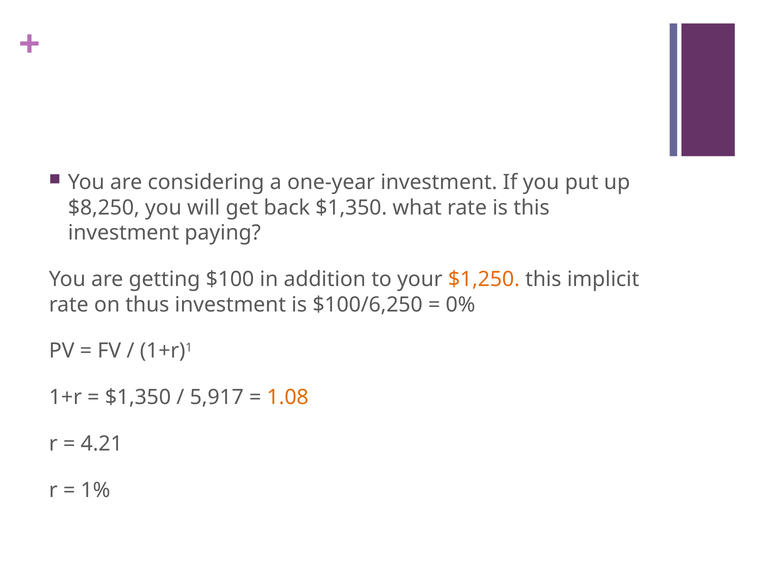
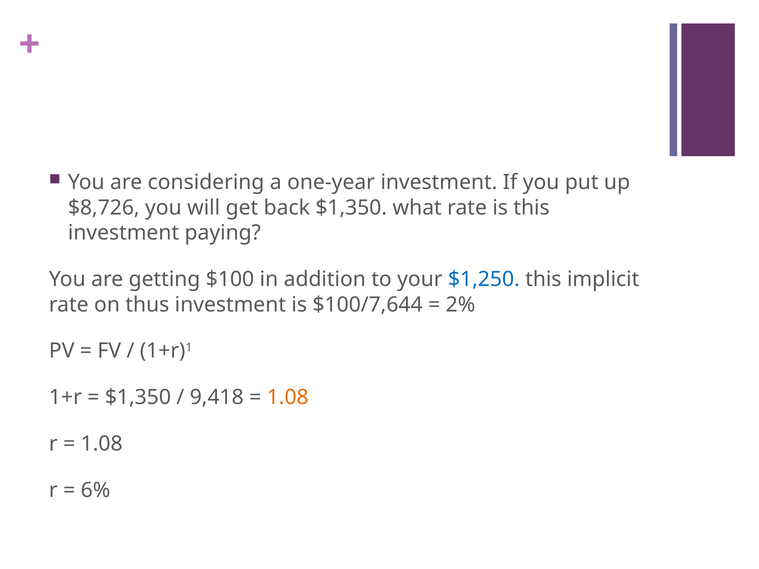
$8,250: $8,250 -> $8,726
$1,250 colour: orange -> blue
$100/6,250: $100/6,250 -> $100/7,644
0%: 0% -> 2%
5,917: 5,917 -> 9,418
4.21 at (102, 444): 4.21 -> 1.08
1%: 1% -> 6%
